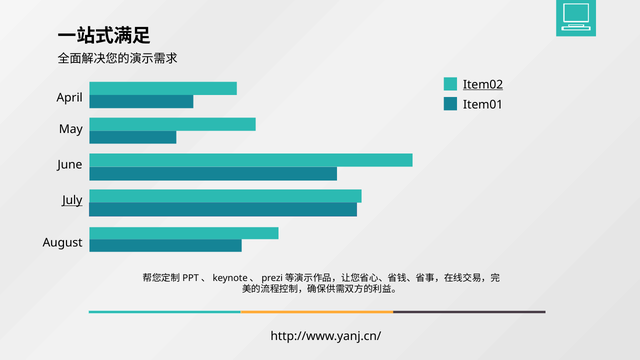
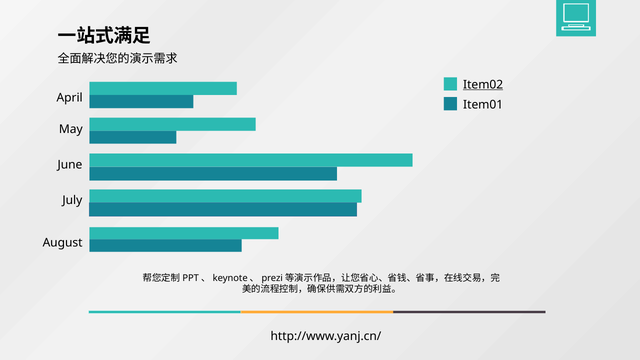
July underline: present -> none
